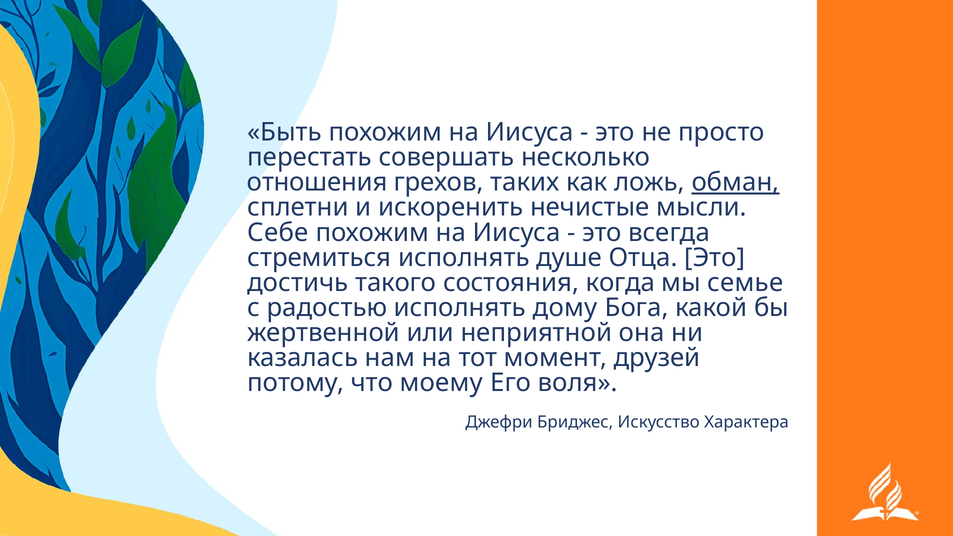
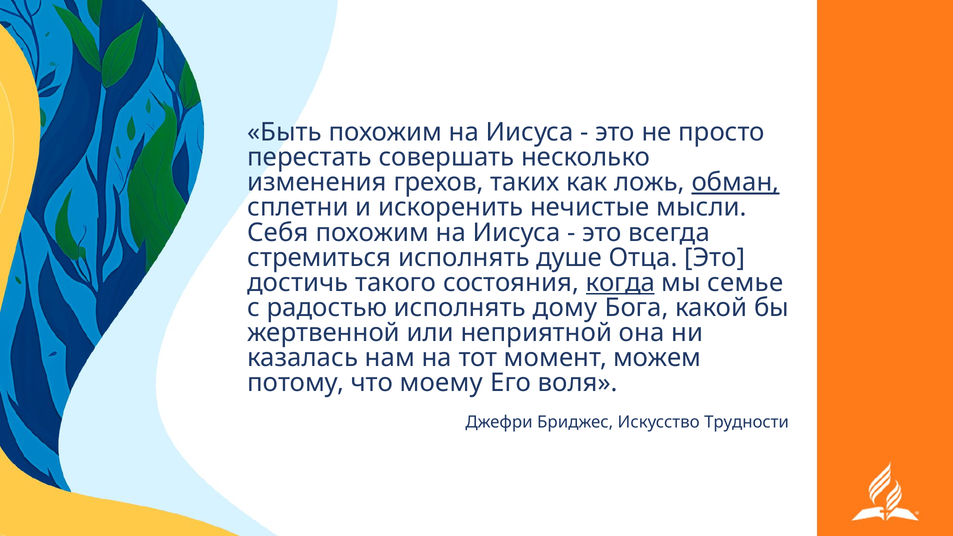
отношения: отношения -> изменения
Себе: Себе -> Себя
когда underline: none -> present
друзей: друзей -> можем
Характера: Характера -> Трудности
